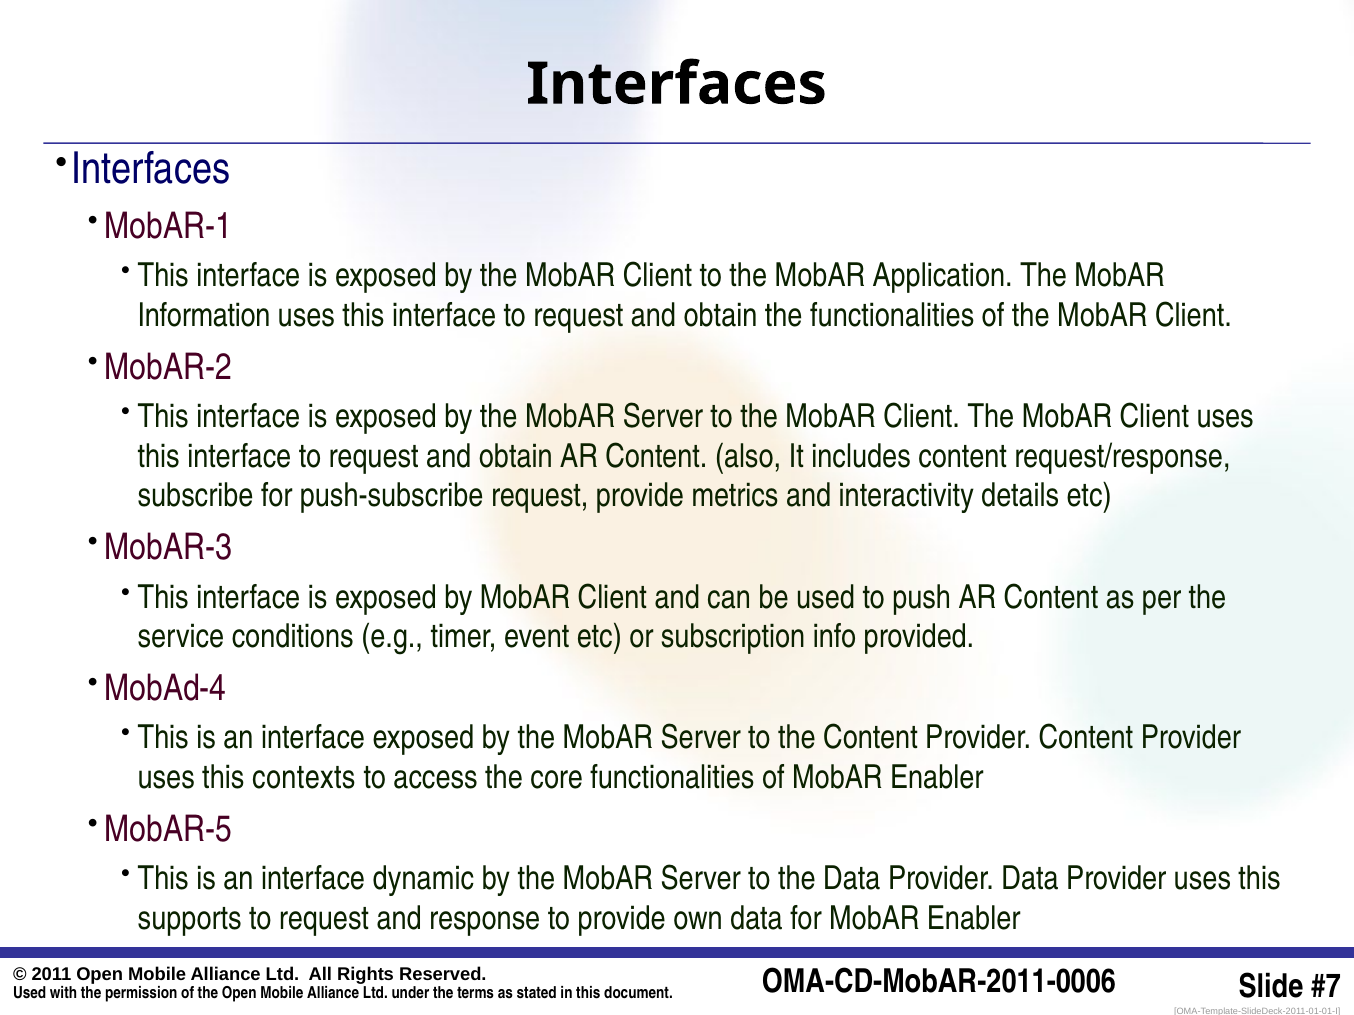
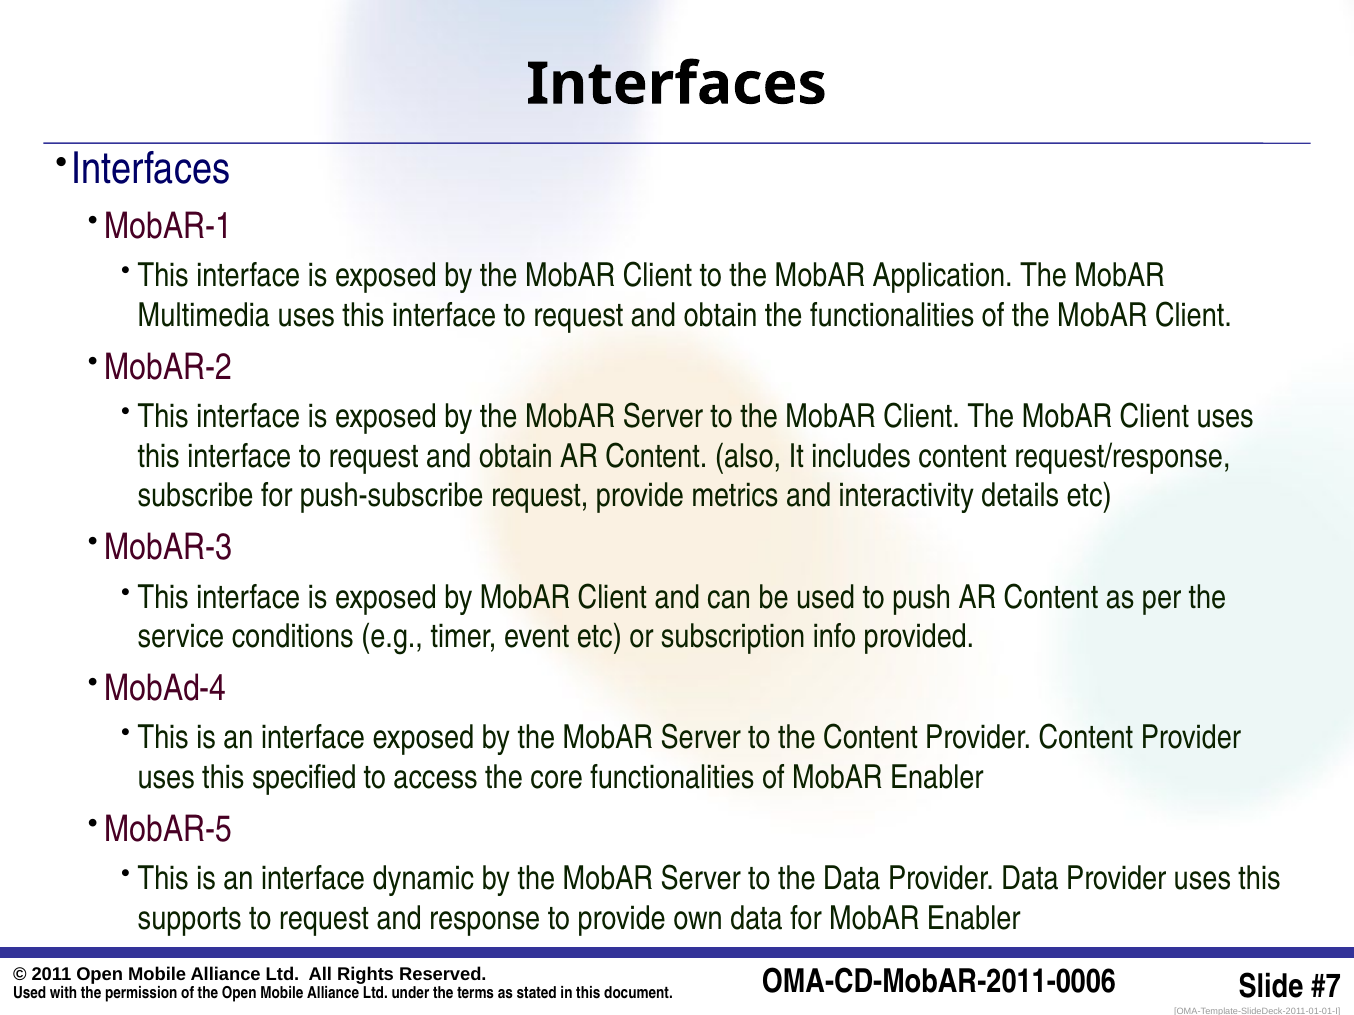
Information: Information -> Multimedia
contexts: contexts -> specified
